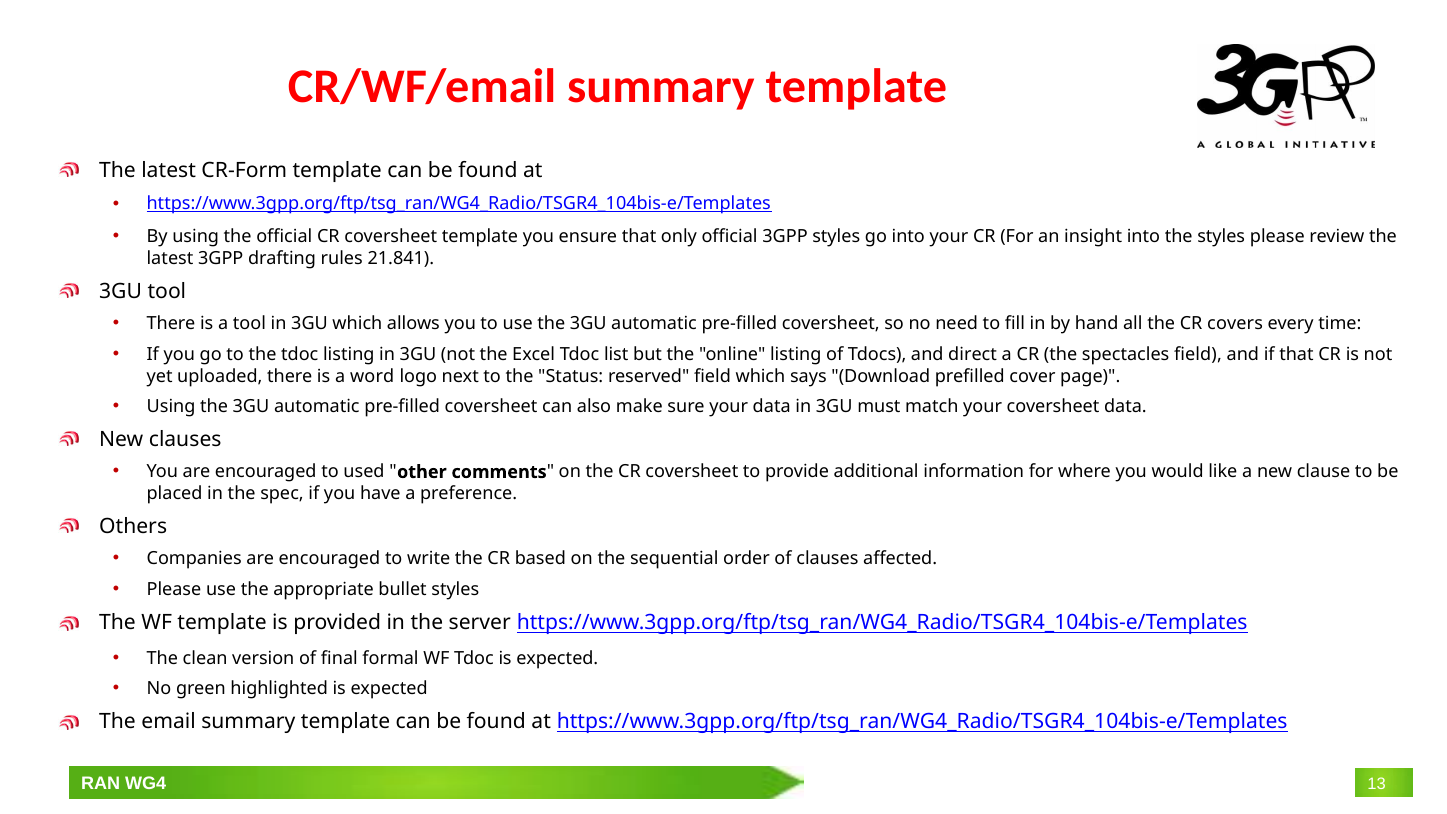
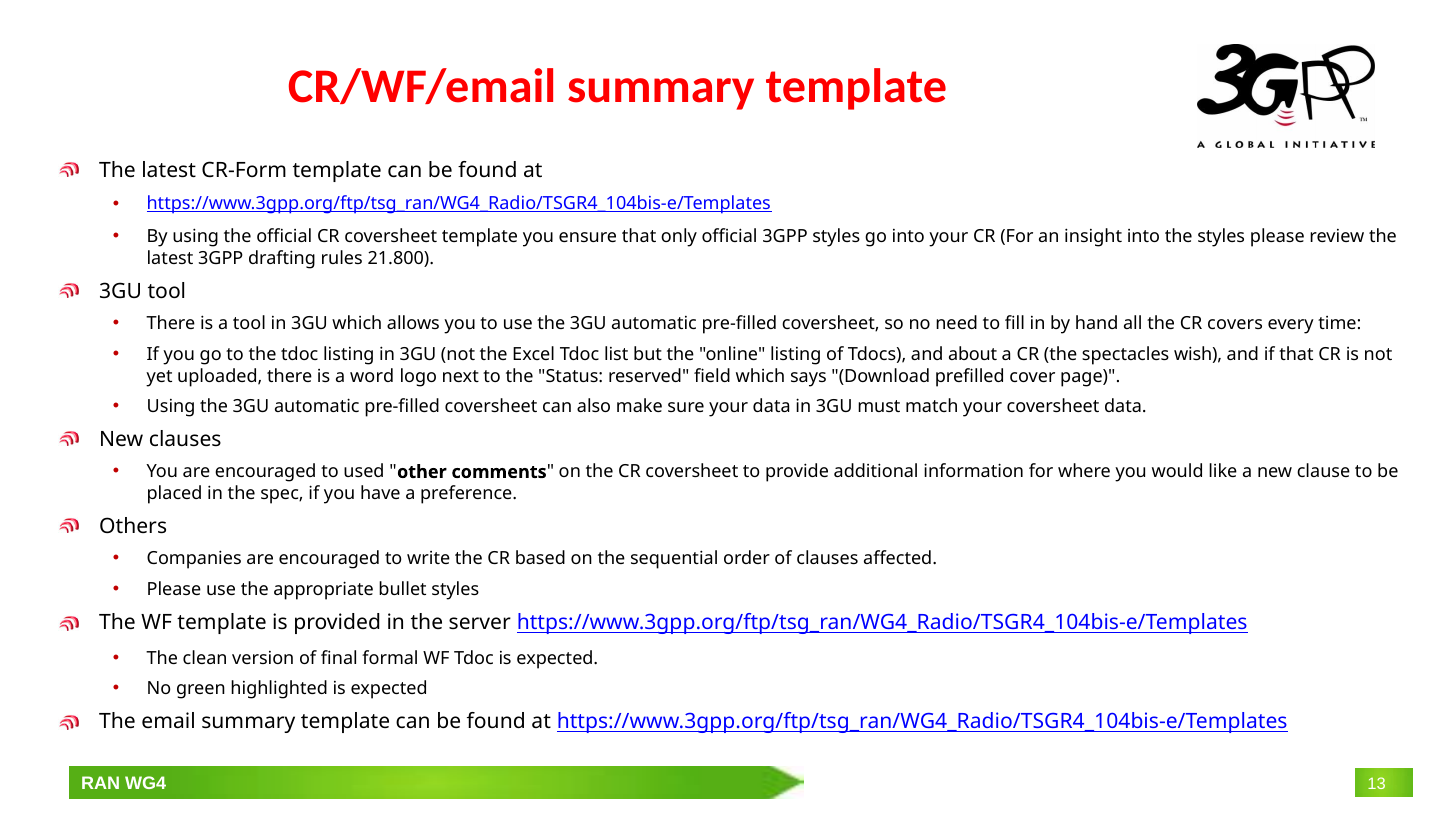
21.841: 21.841 -> 21.800
direct: direct -> about
spectacles field: field -> wish
